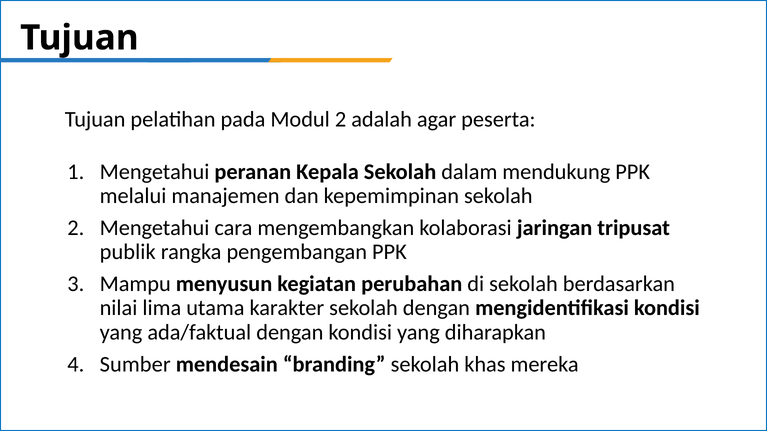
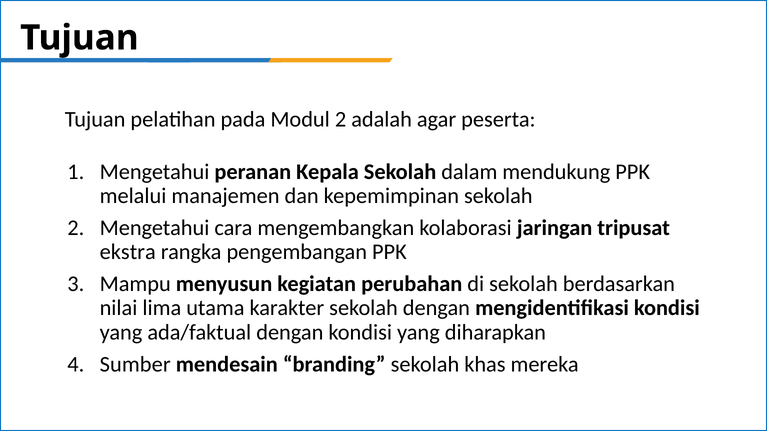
publik: publik -> ekstra
